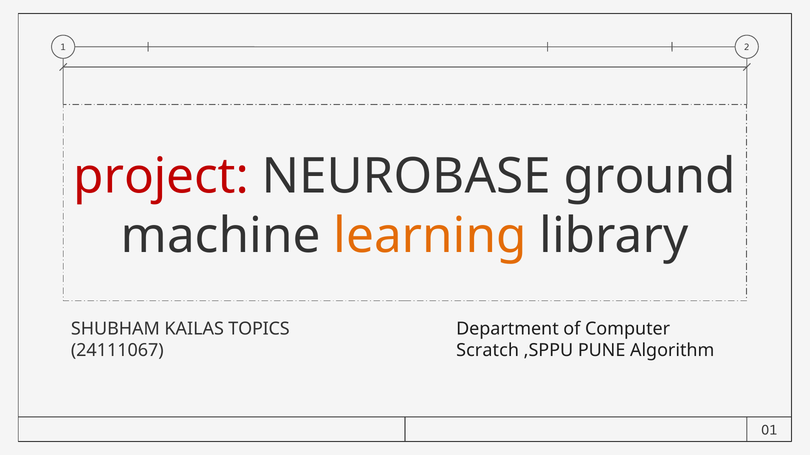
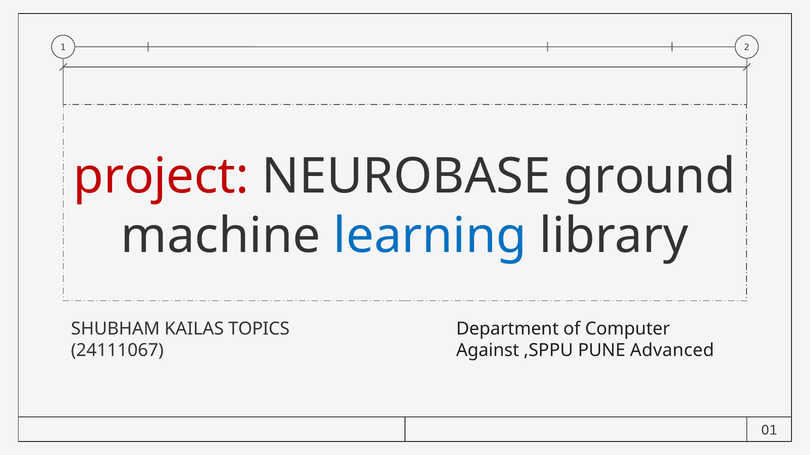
learning colour: orange -> blue
Scratch: Scratch -> Against
Algorithm: Algorithm -> Advanced
